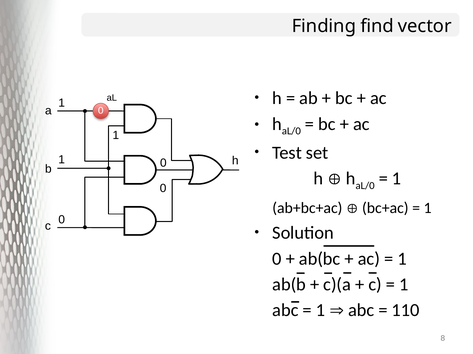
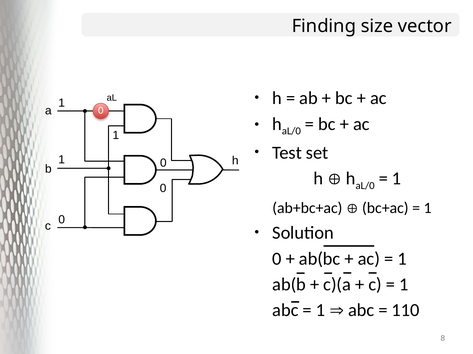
find: find -> size
